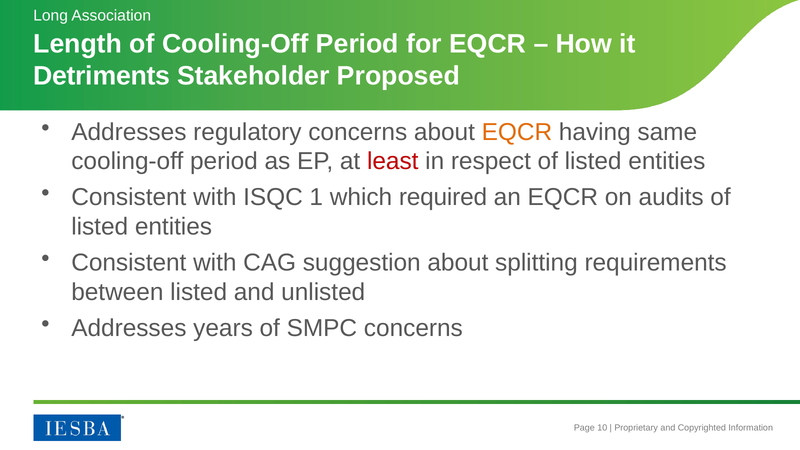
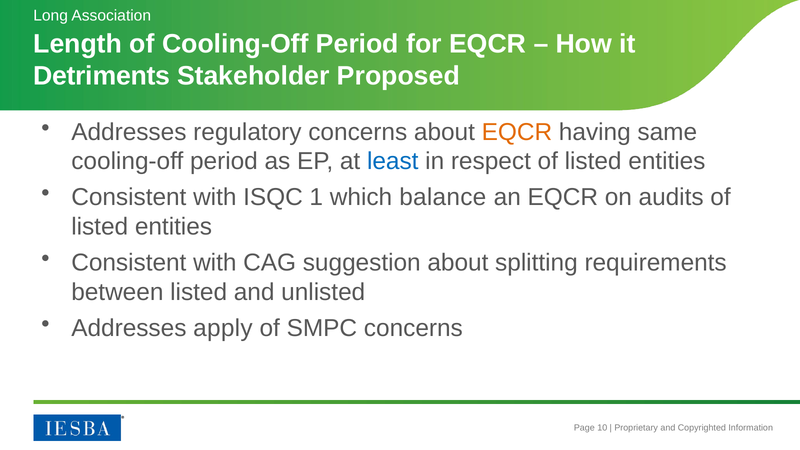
least colour: red -> blue
required: required -> balance
years: years -> apply
